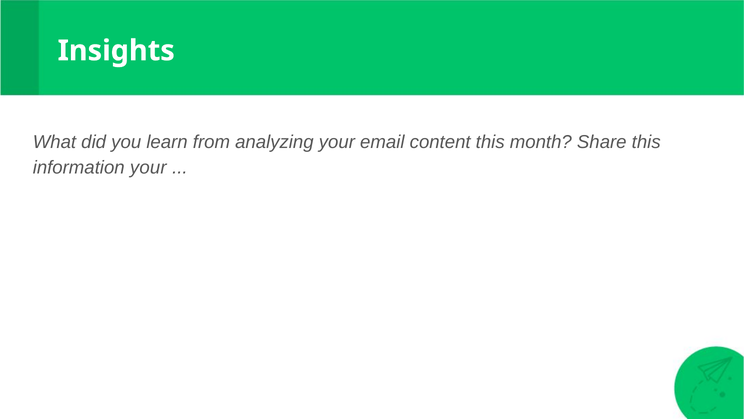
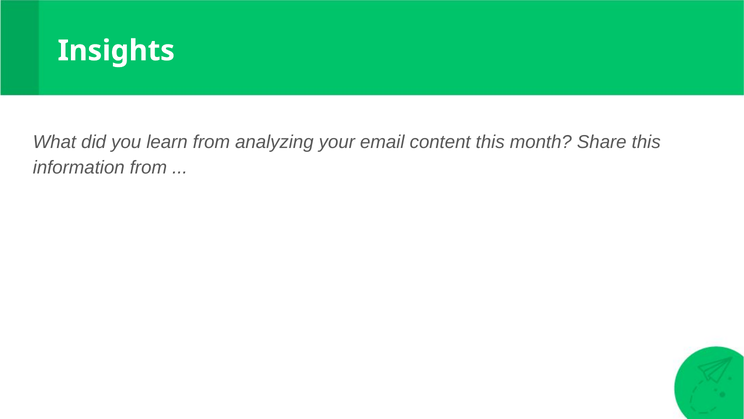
information your: your -> from
